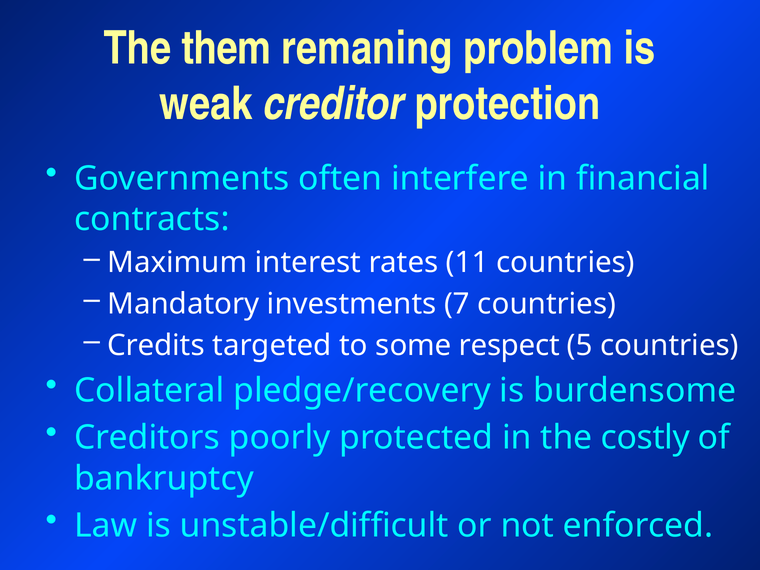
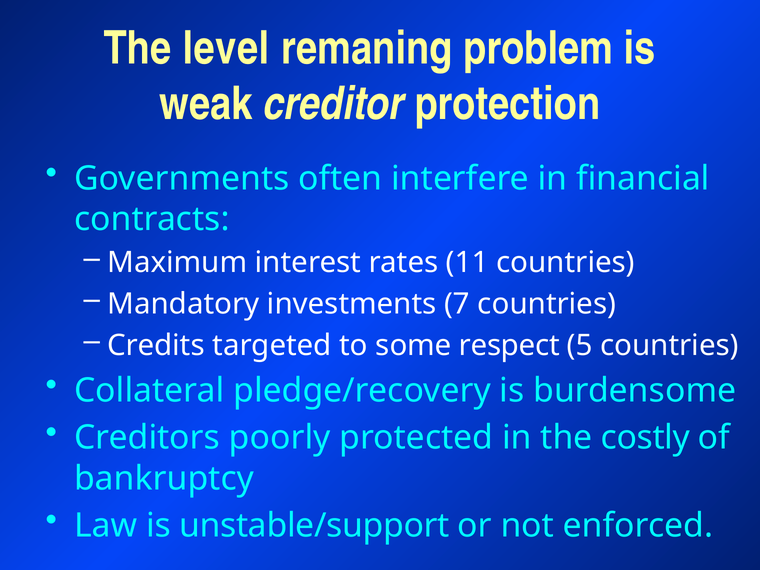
them: them -> level
unstable/difficult: unstable/difficult -> unstable/support
